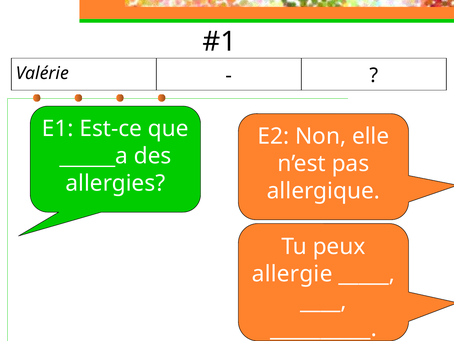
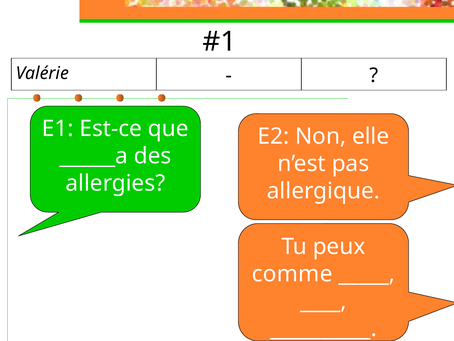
allergie: allergie -> comme
